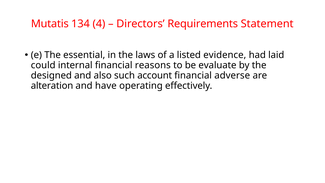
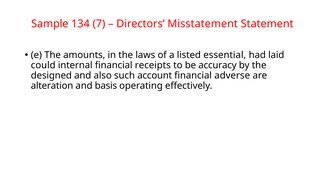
Mutatis: Mutatis -> Sample
4: 4 -> 7
Requirements: Requirements -> Misstatement
essential: essential -> amounts
evidence: evidence -> essential
reasons: reasons -> receipts
evaluate: evaluate -> accuracy
have: have -> basis
